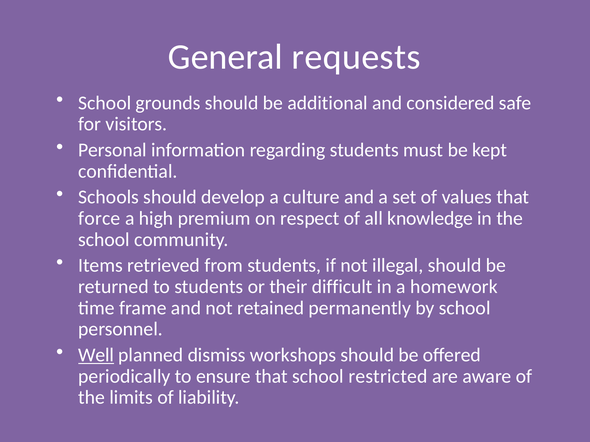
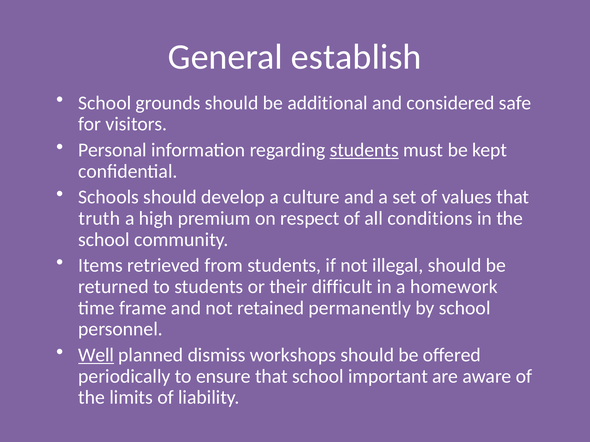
requests: requests -> establish
students at (364, 150) underline: none -> present
force: force -> truth
knowledge: knowledge -> conditions
restricted: restricted -> important
